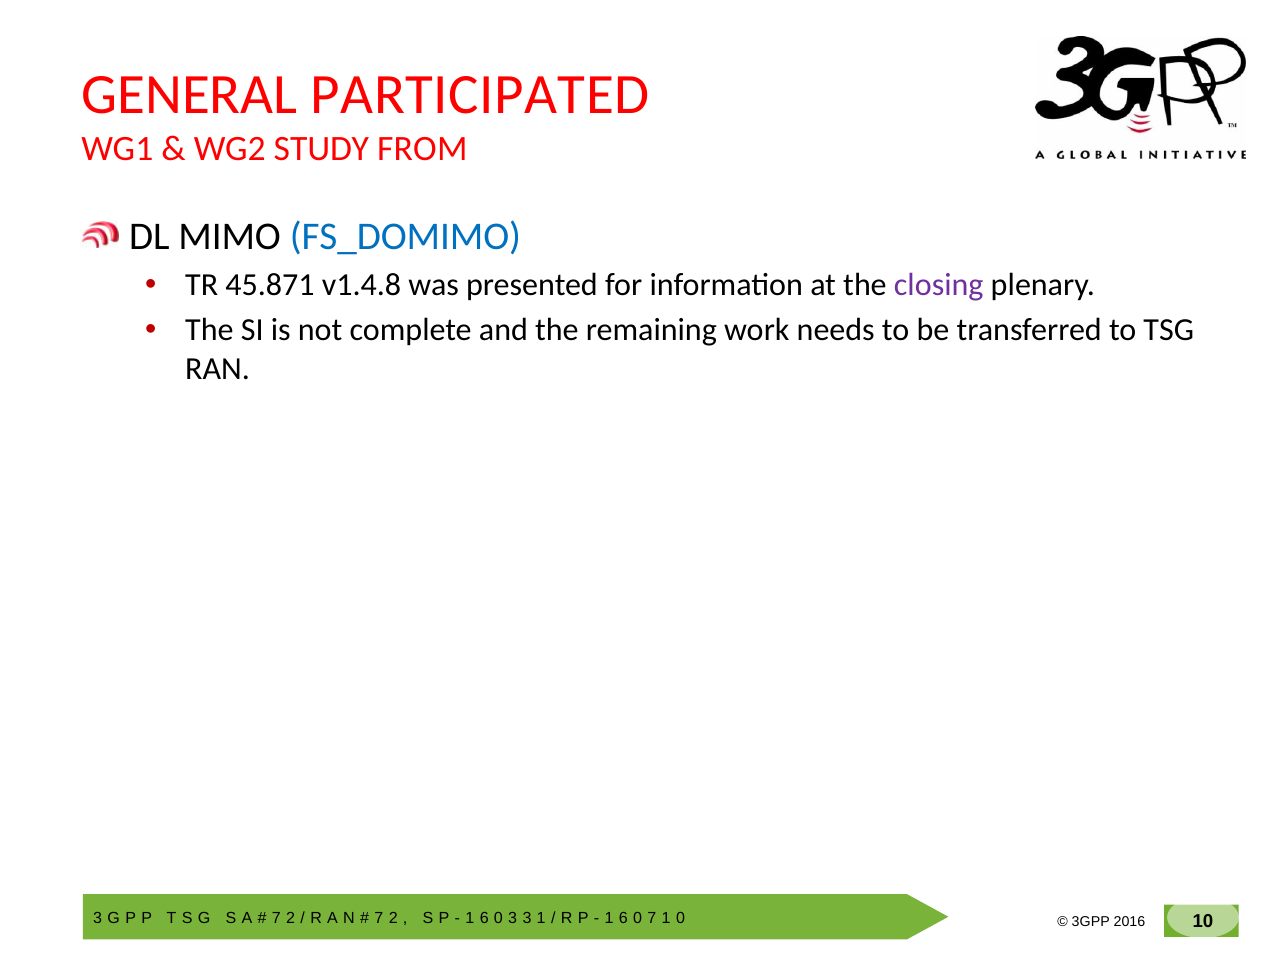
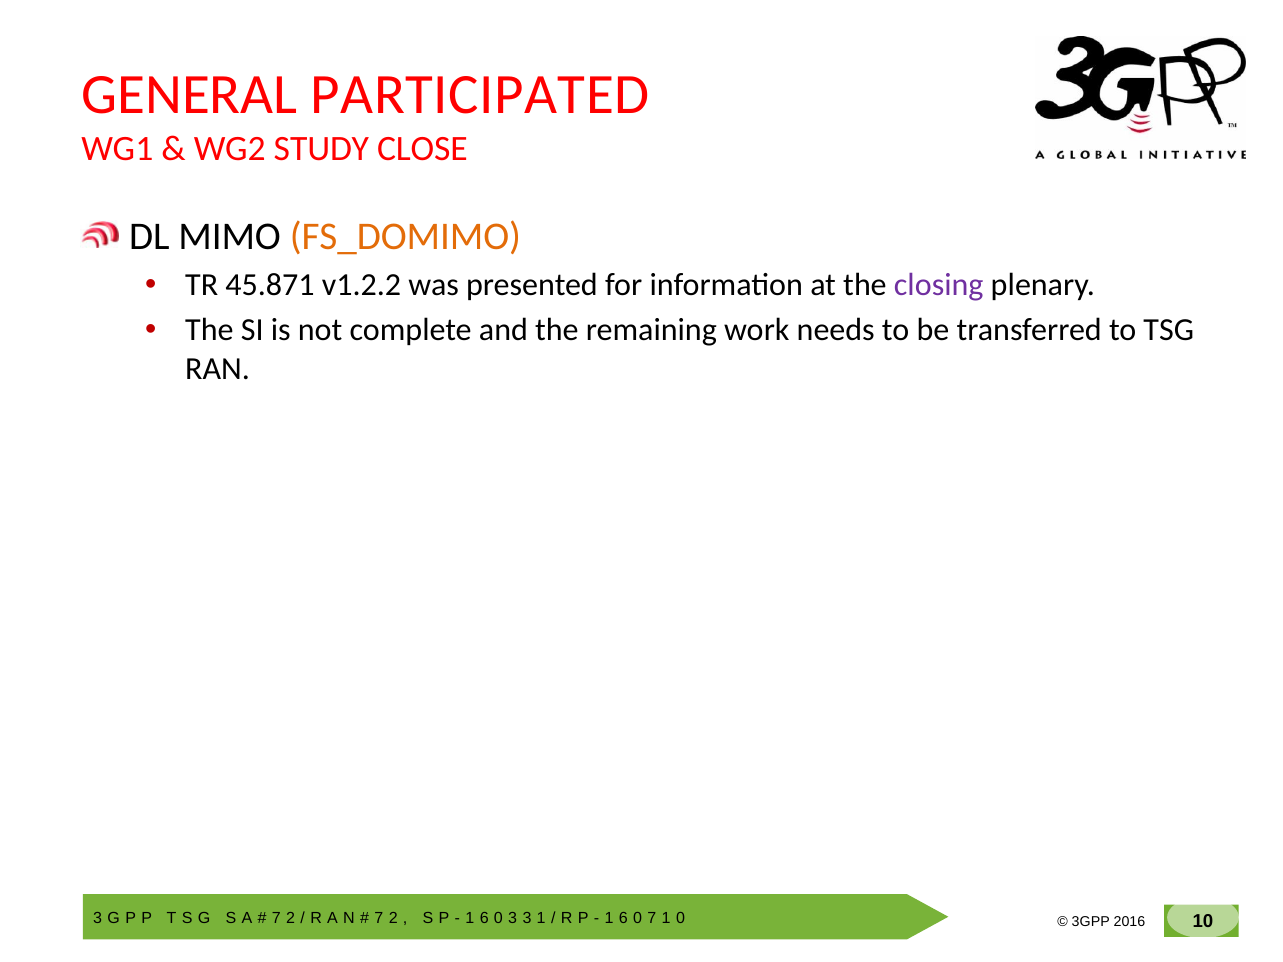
FROM: FROM -> CLOSE
FS_DOMIMO colour: blue -> orange
v1.4.8: v1.4.8 -> v1.2.2
